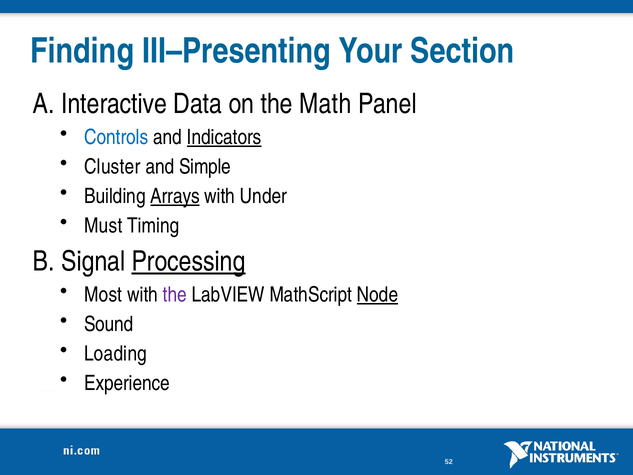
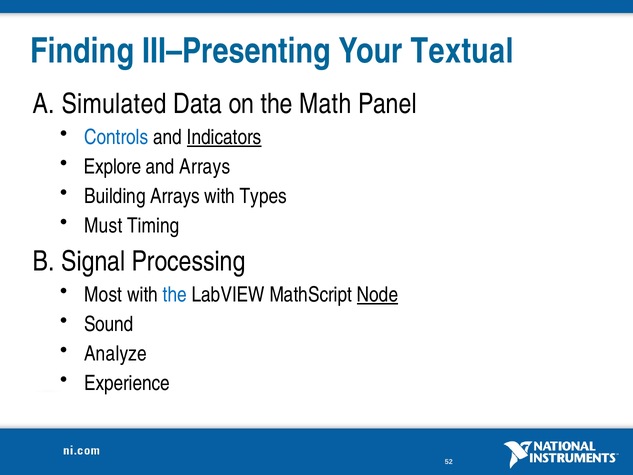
Section: Section -> Textual
Interactive: Interactive -> Simulated
Cluster: Cluster -> Explore
and Simple: Simple -> Arrays
Arrays at (175, 196) underline: present -> none
Under: Under -> Types
Processing underline: present -> none
the at (175, 295) colour: purple -> blue
Loading: Loading -> Analyze
